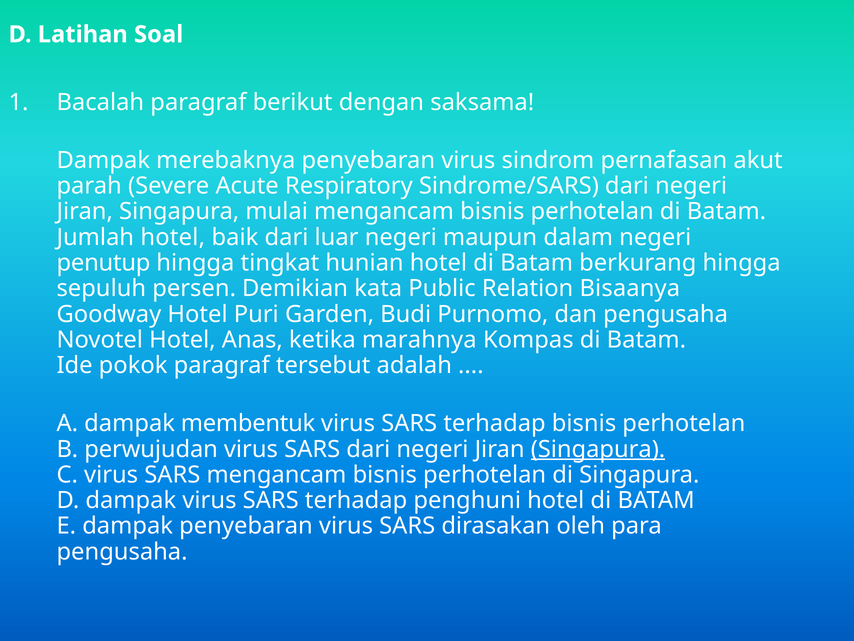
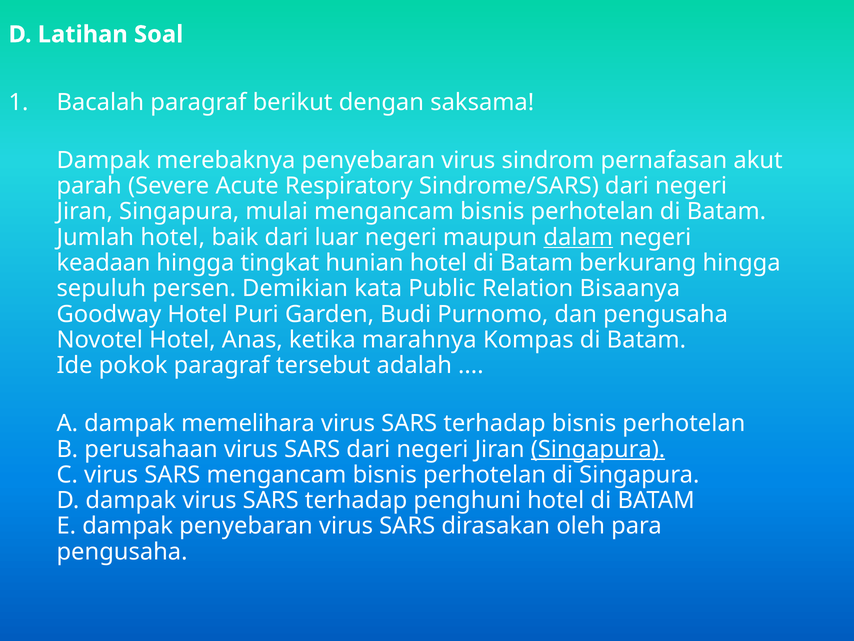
dalam underline: none -> present
penutup: penutup -> keadaan
membentuk: membentuk -> memelihara
perwujudan: perwujudan -> perusahaan
